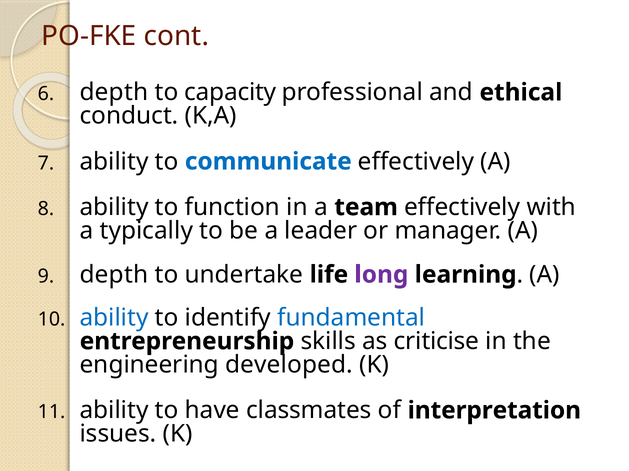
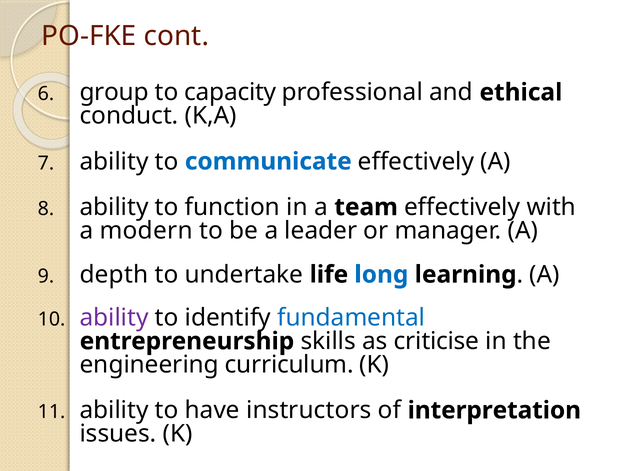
depth at (114, 92): depth -> group
typically: typically -> modern
long colour: purple -> blue
ability at (114, 318) colour: blue -> purple
developed: developed -> curriculum
classmates: classmates -> instructors
